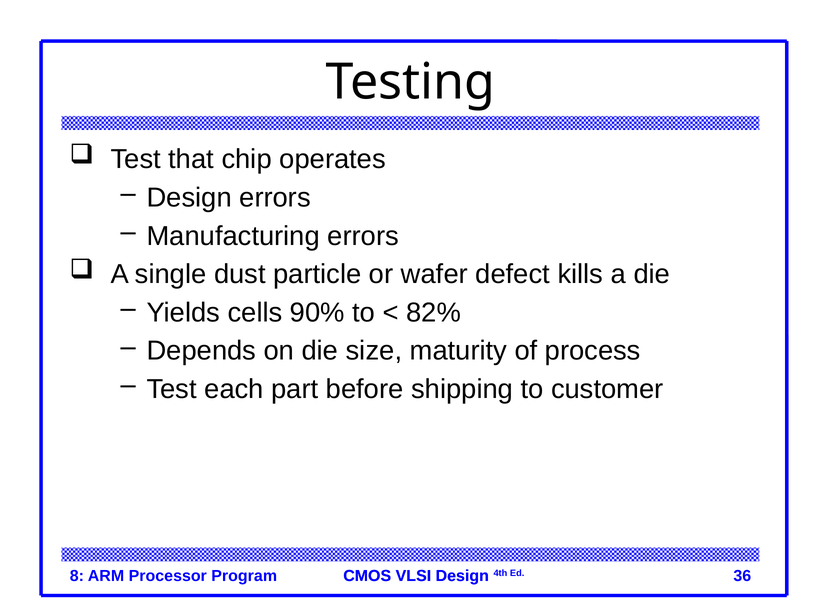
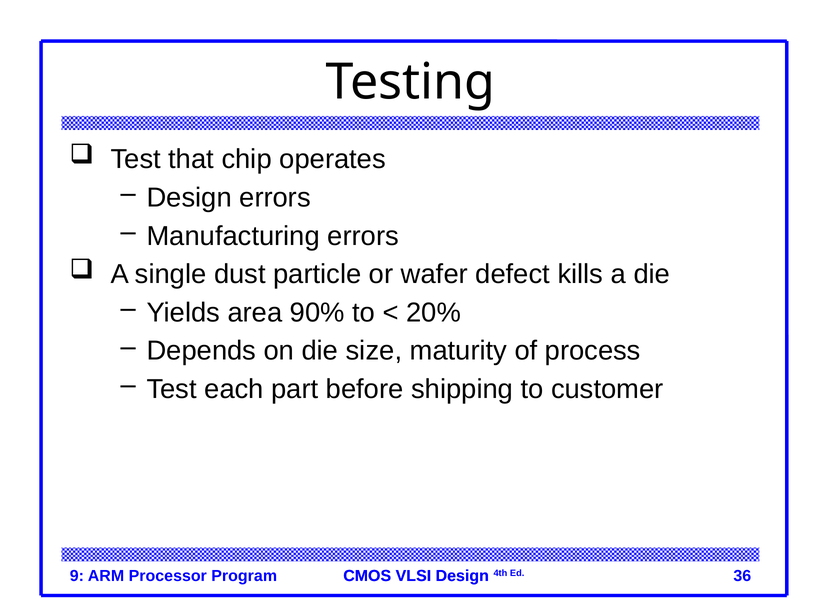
cells: cells -> area
82%: 82% -> 20%
8: 8 -> 9
